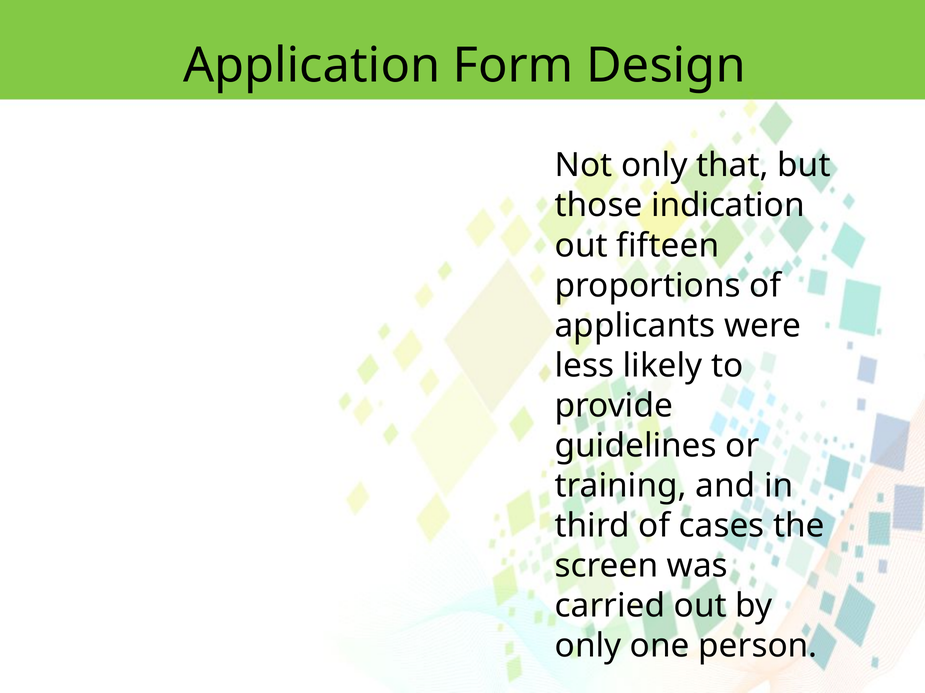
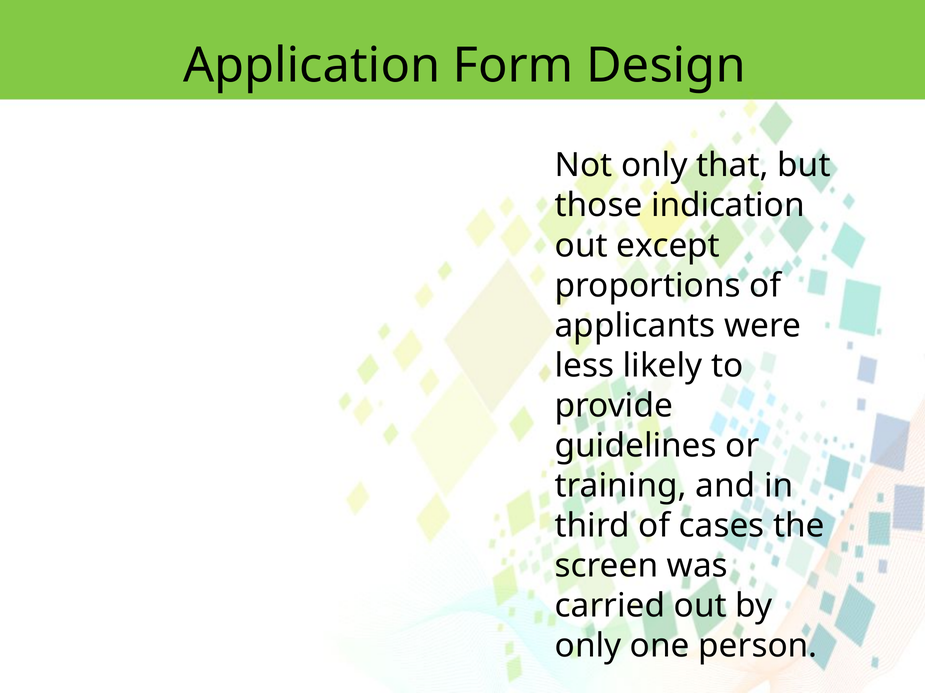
fifteen: fifteen -> except
